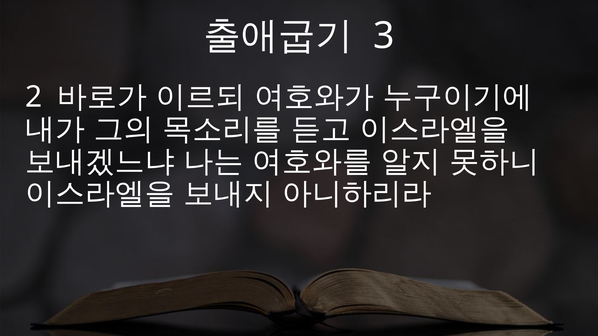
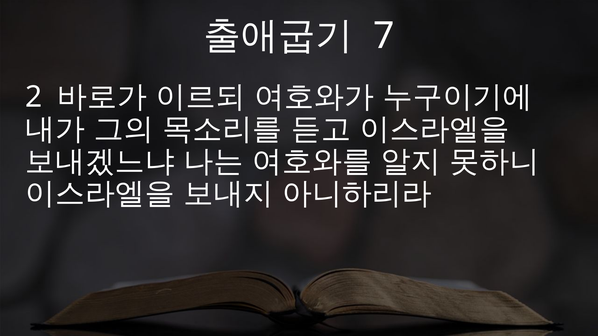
3: 3 -> 7
